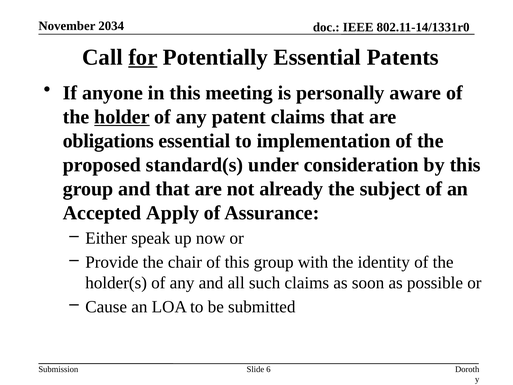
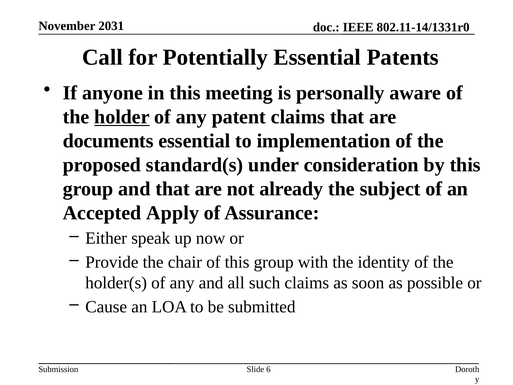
2034: 2034 -> 2031
for underline: present -> none
obligations: obligations -> documents
